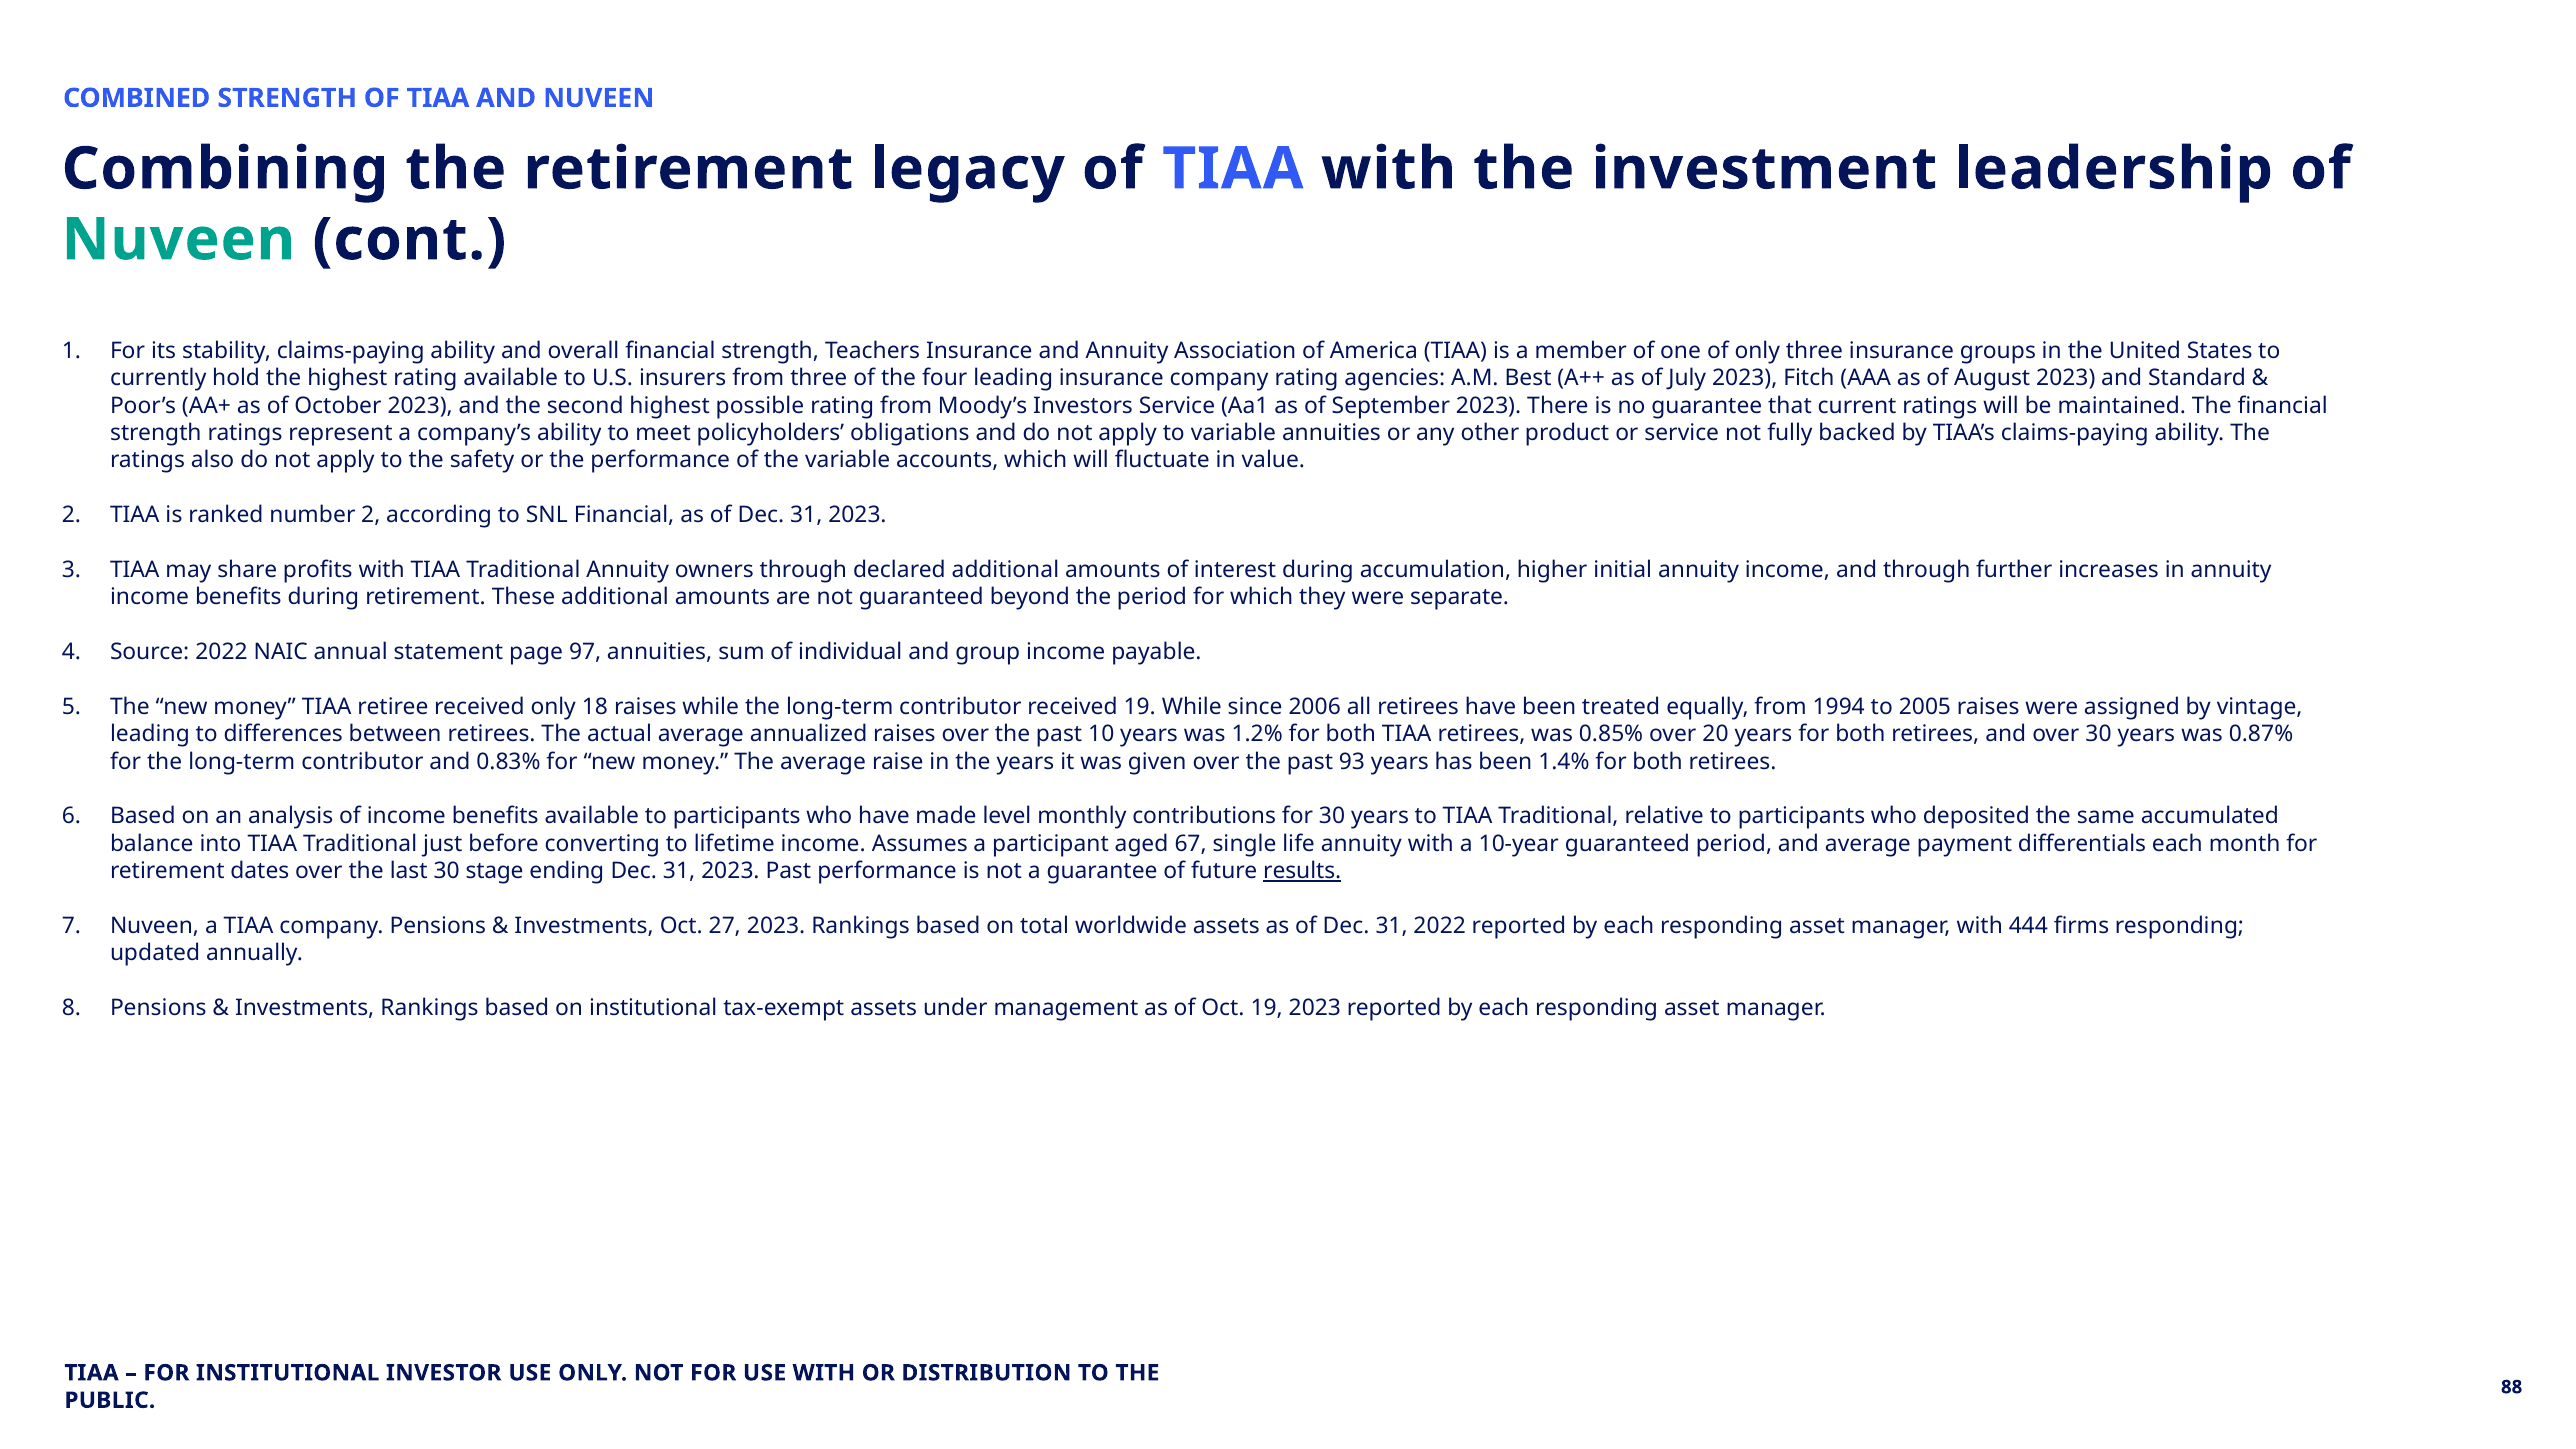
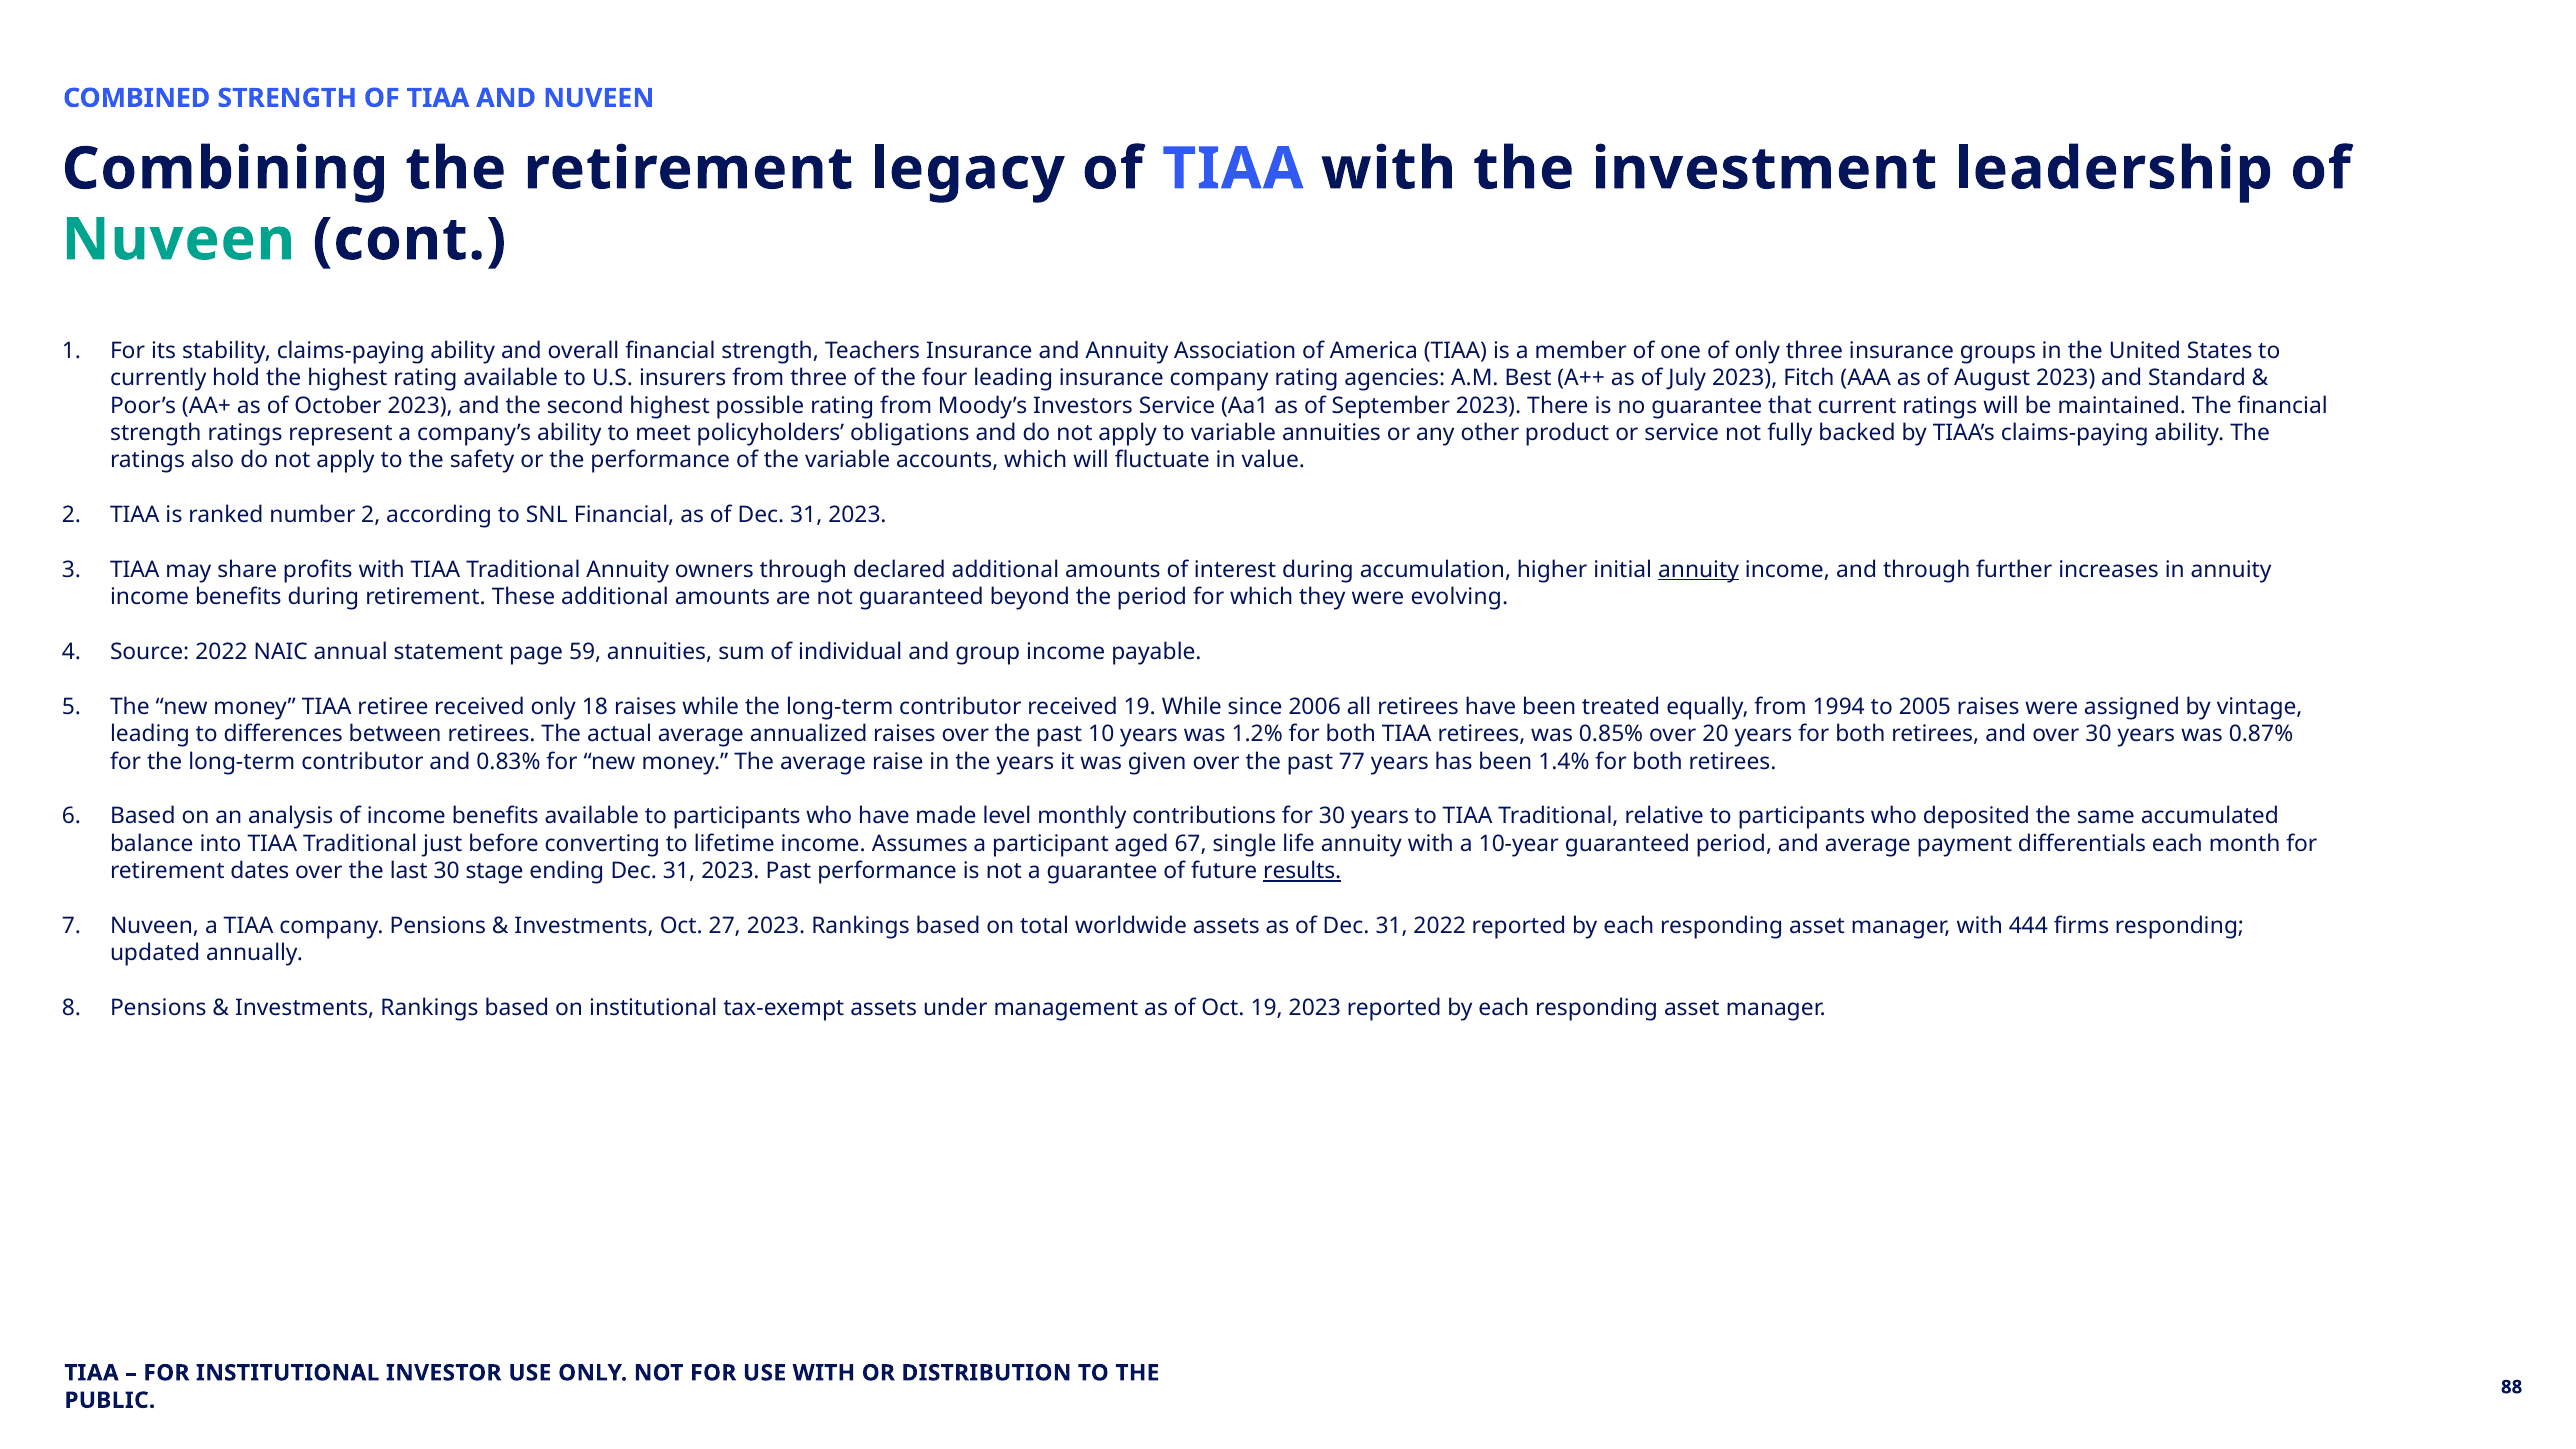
annuity at (1699, 570) underline: none -> present
separate: separate -> evolving
97: 97 -> 59
93: 93 -> 77
